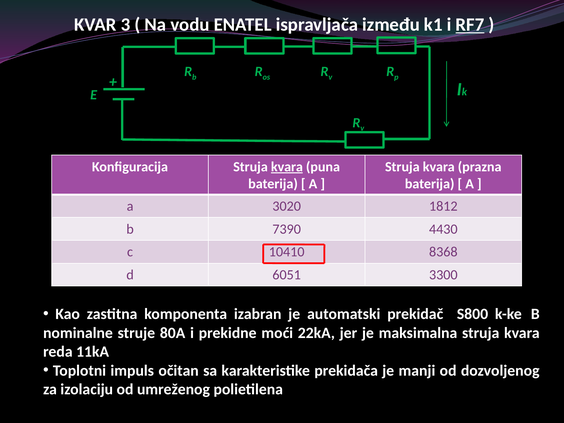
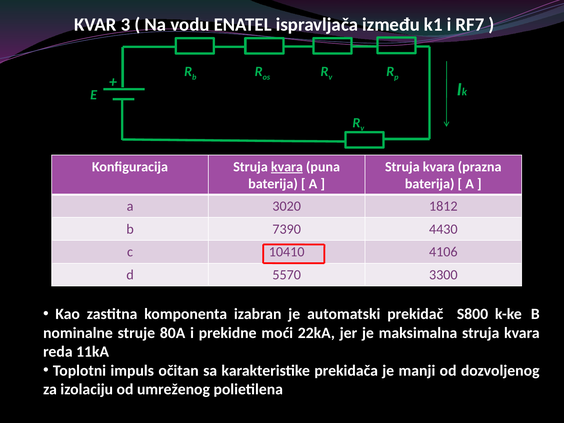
RF7 underline: present -> none
8368: 8368 -> 4106
6051: 6051 -> 5570
